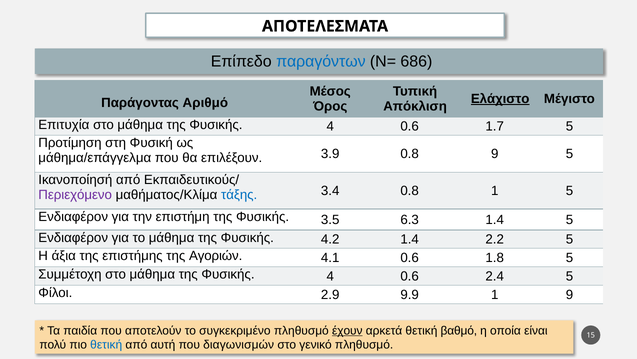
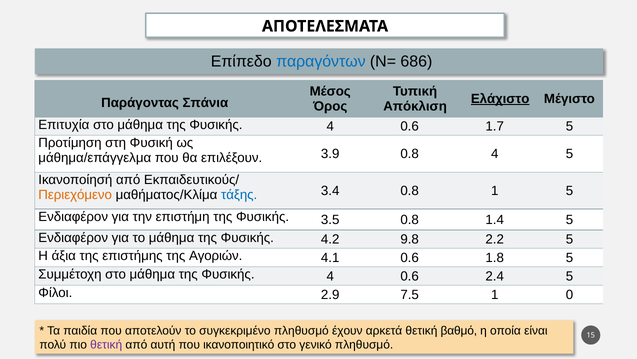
Αριθμό: Αριθμό -> Σπάνια
0.8 9: 9 -> 4
Περιεχόμενο colour: purple -> orange
3.5 6.3: 6.3 -> 0.8
4.2 1.4: 1.4 -> 9.8
9.9: 9.9 -> 7.5
1 9: 9 -> 0
έχουν underline: present -> none
θετική at (106, 344) colour: blue -> purple
διαγωνισμών: διαγωνισμών -> ικανοποιητικό
